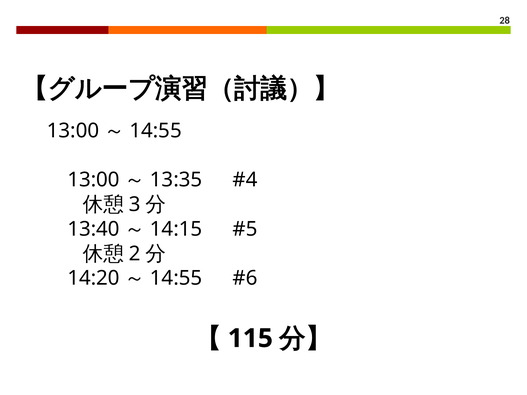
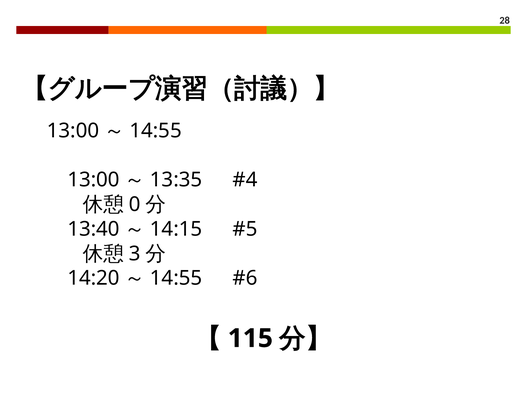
3: 3 -> 0
2: 2 -> 3
